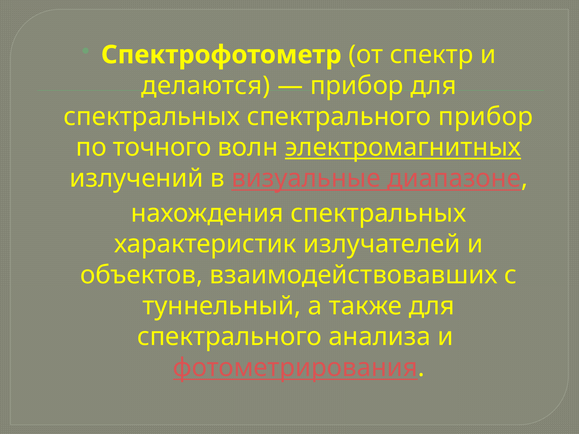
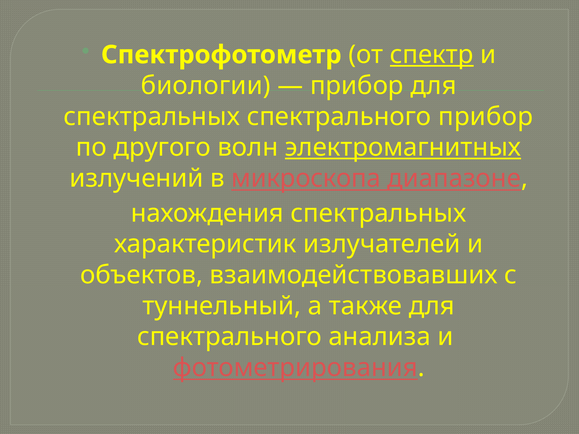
спектр underline: none -> present
делаются: делаются -> биологии
точного: точного -> другого
визуальные: визуальные -> микроскопа
